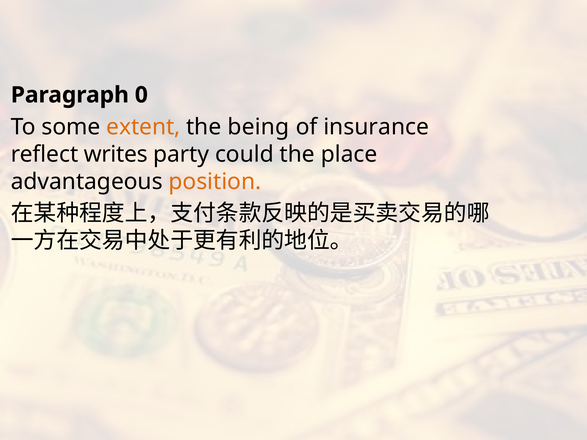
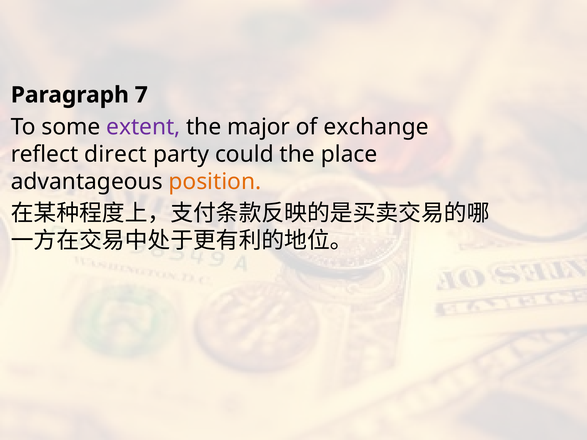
0: 0 -> 7
extent colour: orange -> purple
being: being -> major
insurance: insurance -> exchange
writes: writes -> direct
